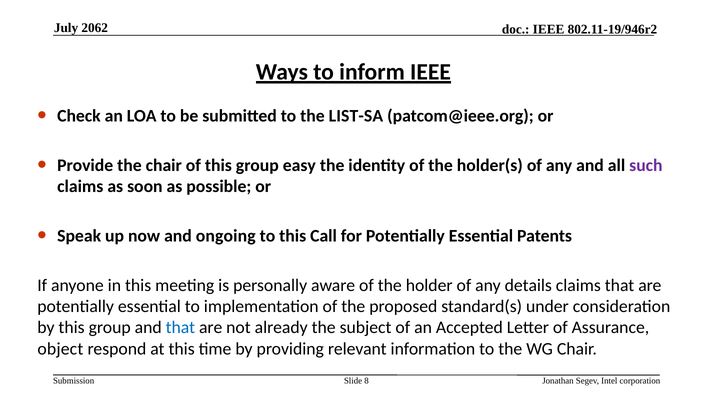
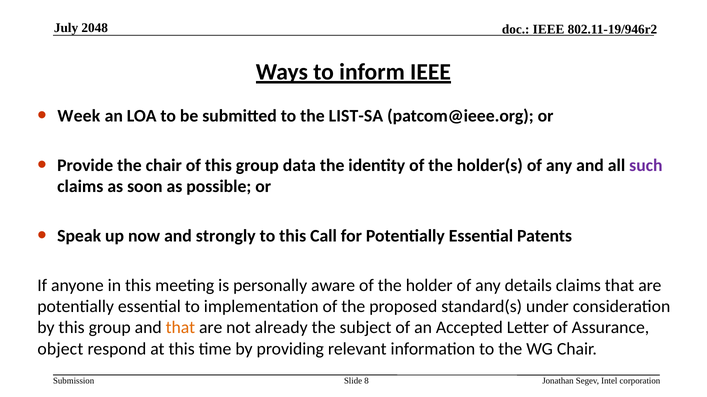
2062: 2062 -> 2048
Check: Check -> Week
easy: easy -> data
ongoing: ongoing -> strongly
that at (180, 328) colour: blue -> orange
